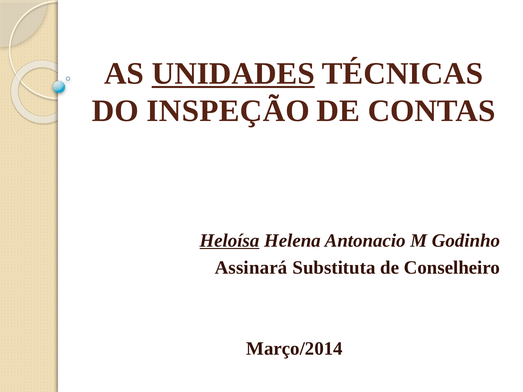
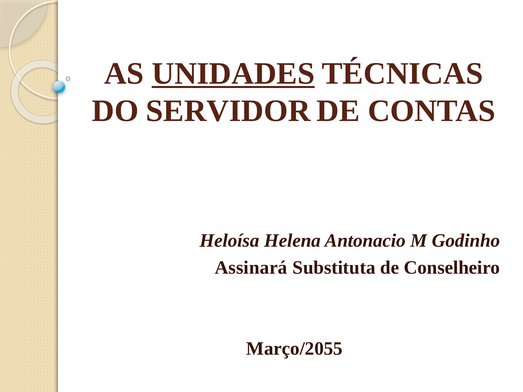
INSPEÇÃO: INSPEÇÃO -> SERVIDOR
Heloísa underline: present -> none
Março/2014: Março/2014 -> Março/2055
